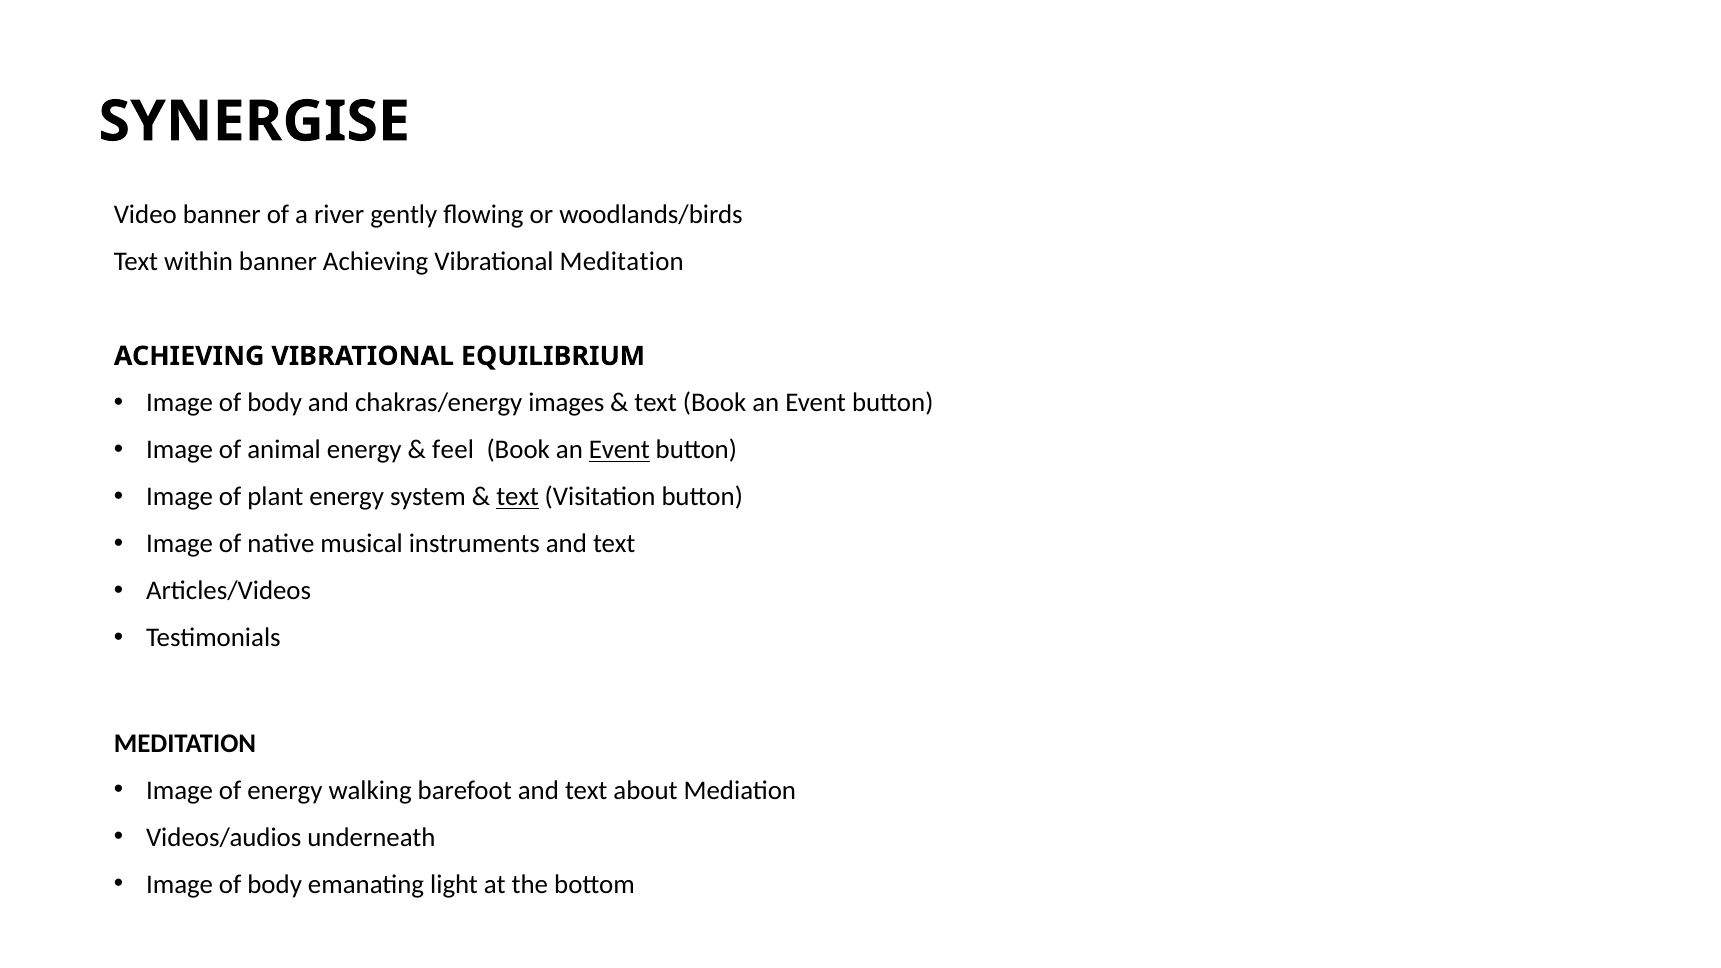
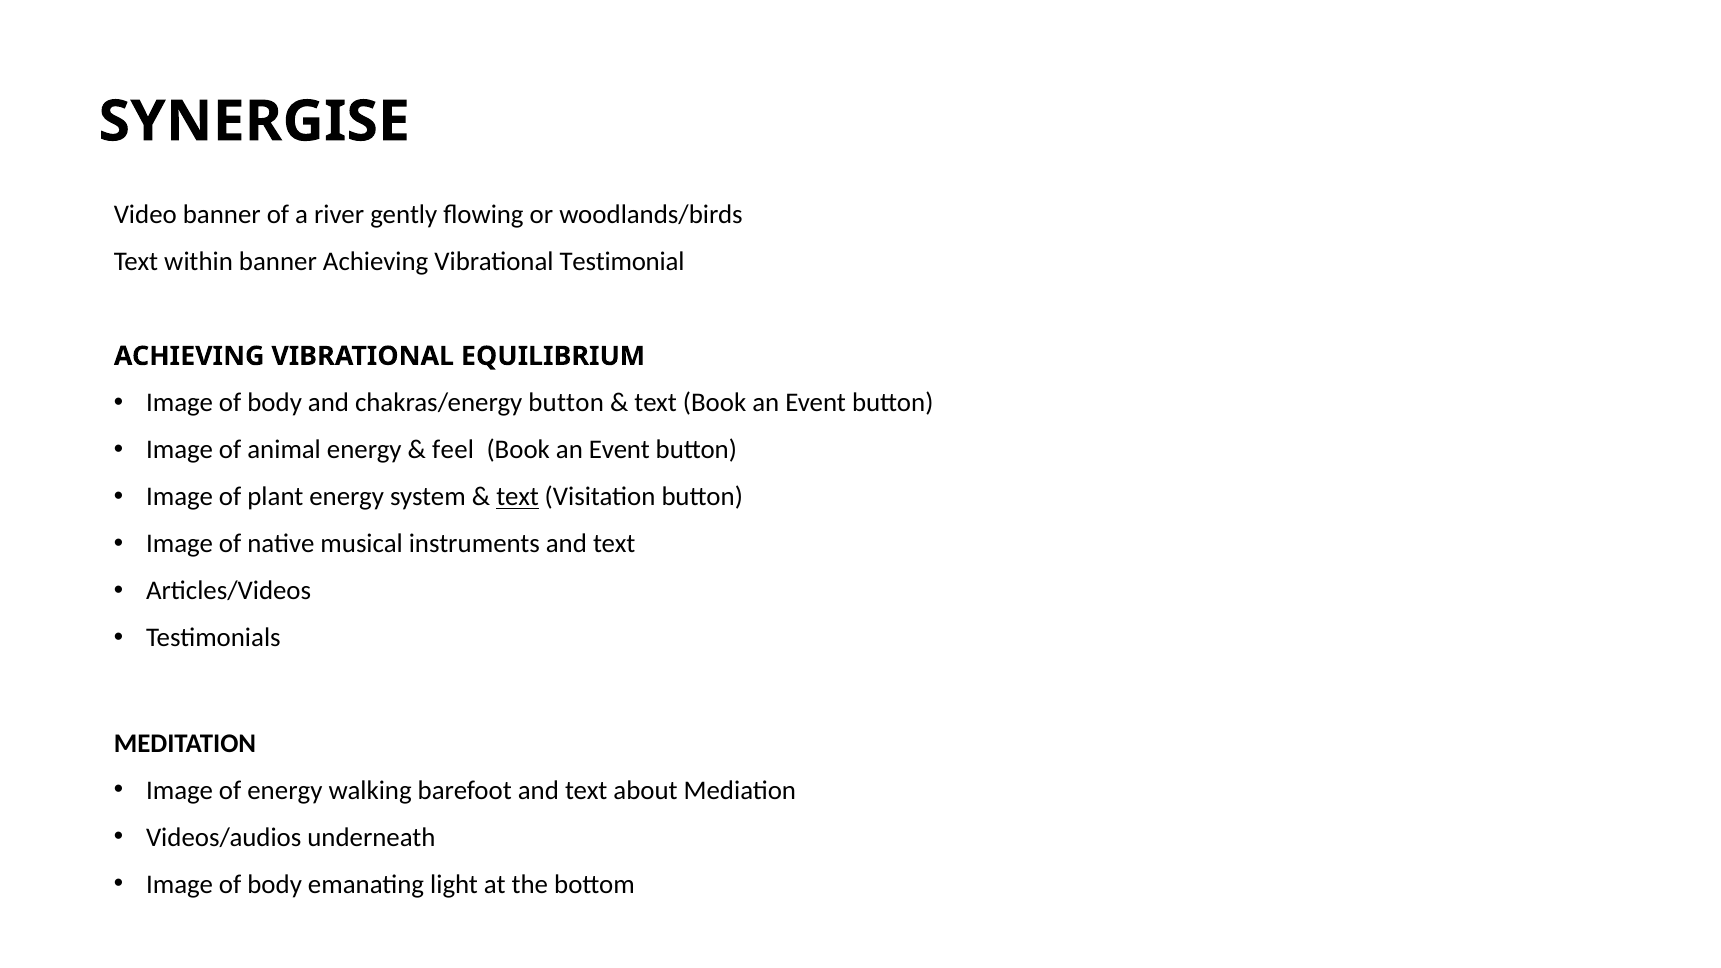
Vibrational Meditation: Meditation -> Testimonial
chakras/energy images: images -> button
Event at (619, 450) underline: present -> none
